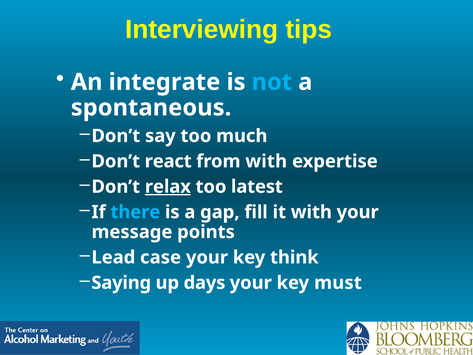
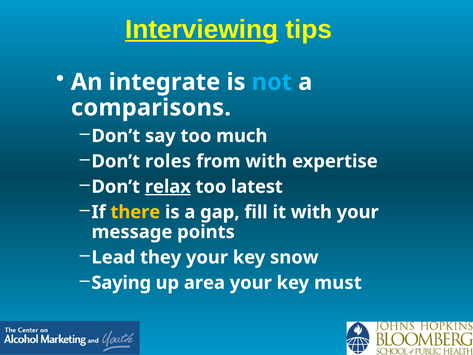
Interviewing underline: none -> present
spontaneous: spontaneous -> comparisons
react: react -> roles
there colour: light blue -> yellow
case: case -> they
think: think -> snow
days: days -> area
